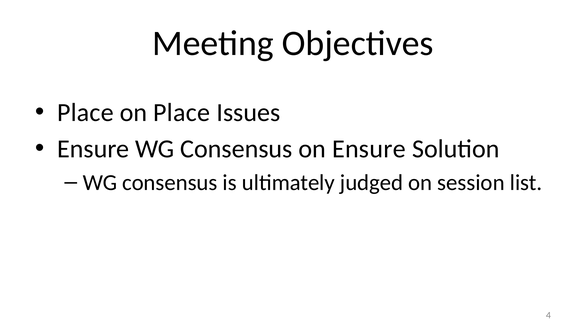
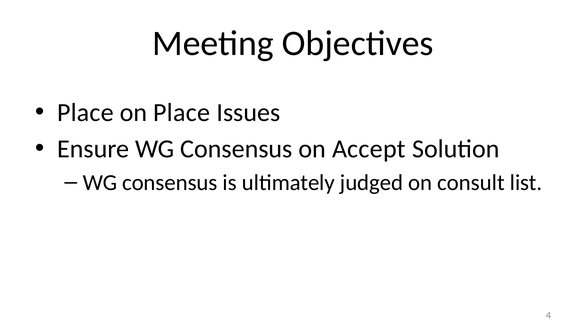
on Ensure: Ensure -> Accept
session: session -> consult
